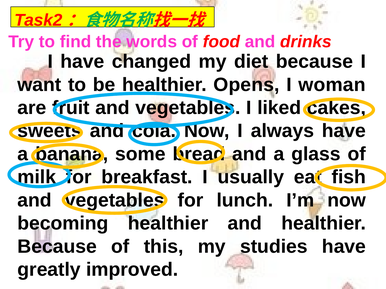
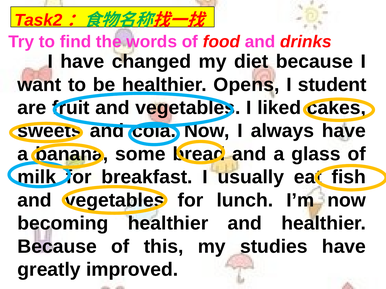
woman: woman -> student
